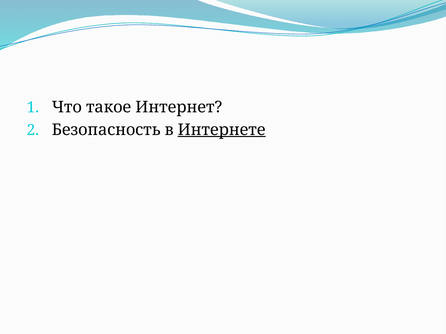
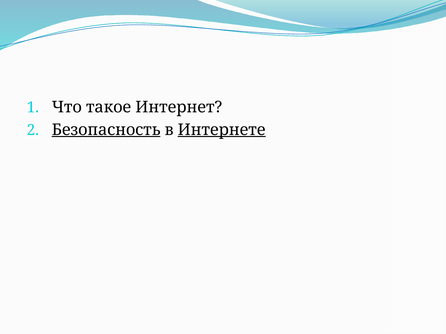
Безопасность underline: none -> present
